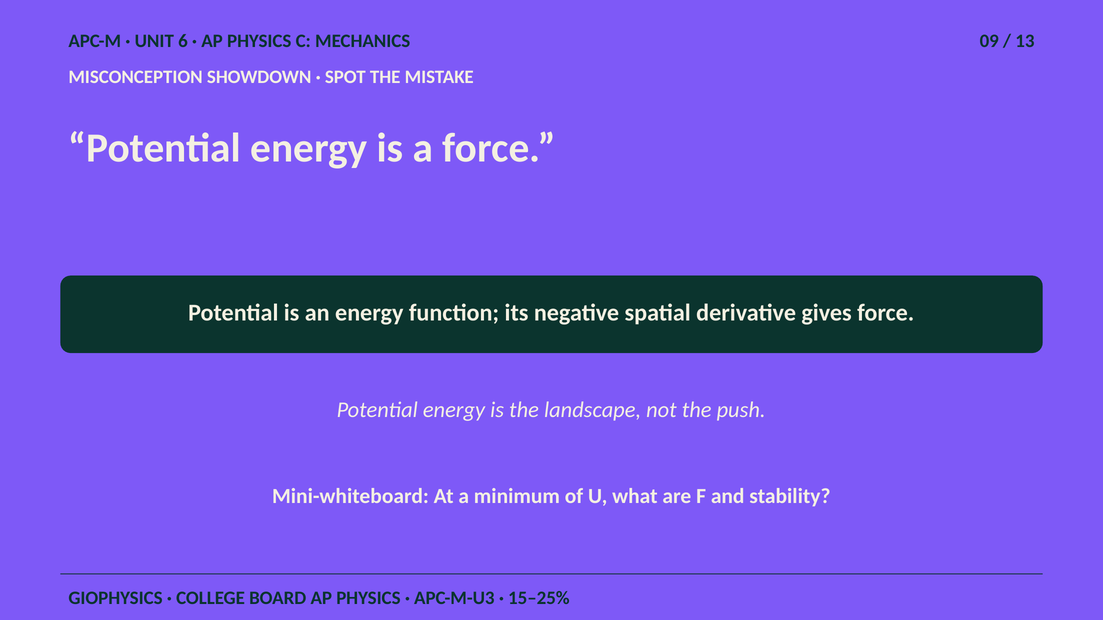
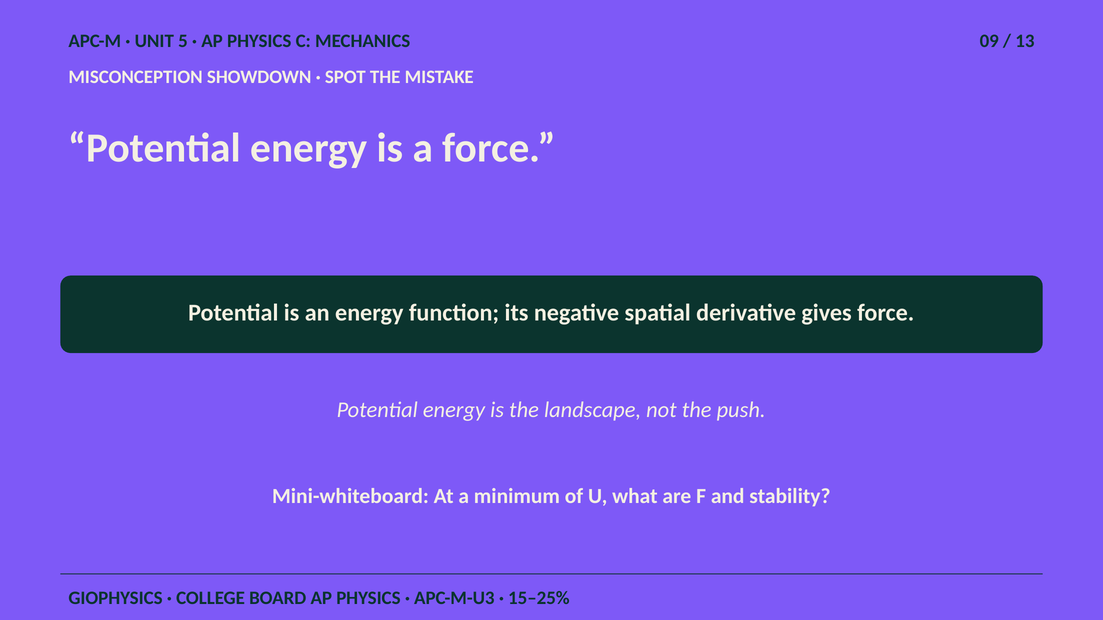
6: 6 -> 5
